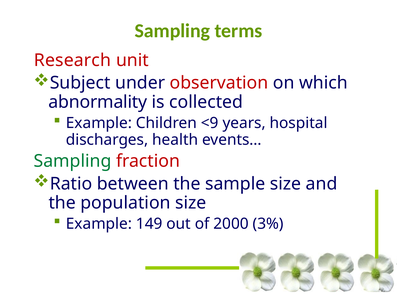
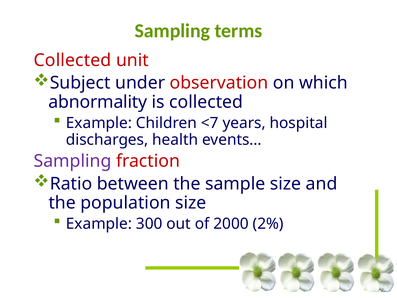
Research at (72, 60): Research -> Collected
<9: <9 -> <7
Sampling at (73, 161) colour: green -> purple
149: 149 -> 300
3%: 3% -> 2%
